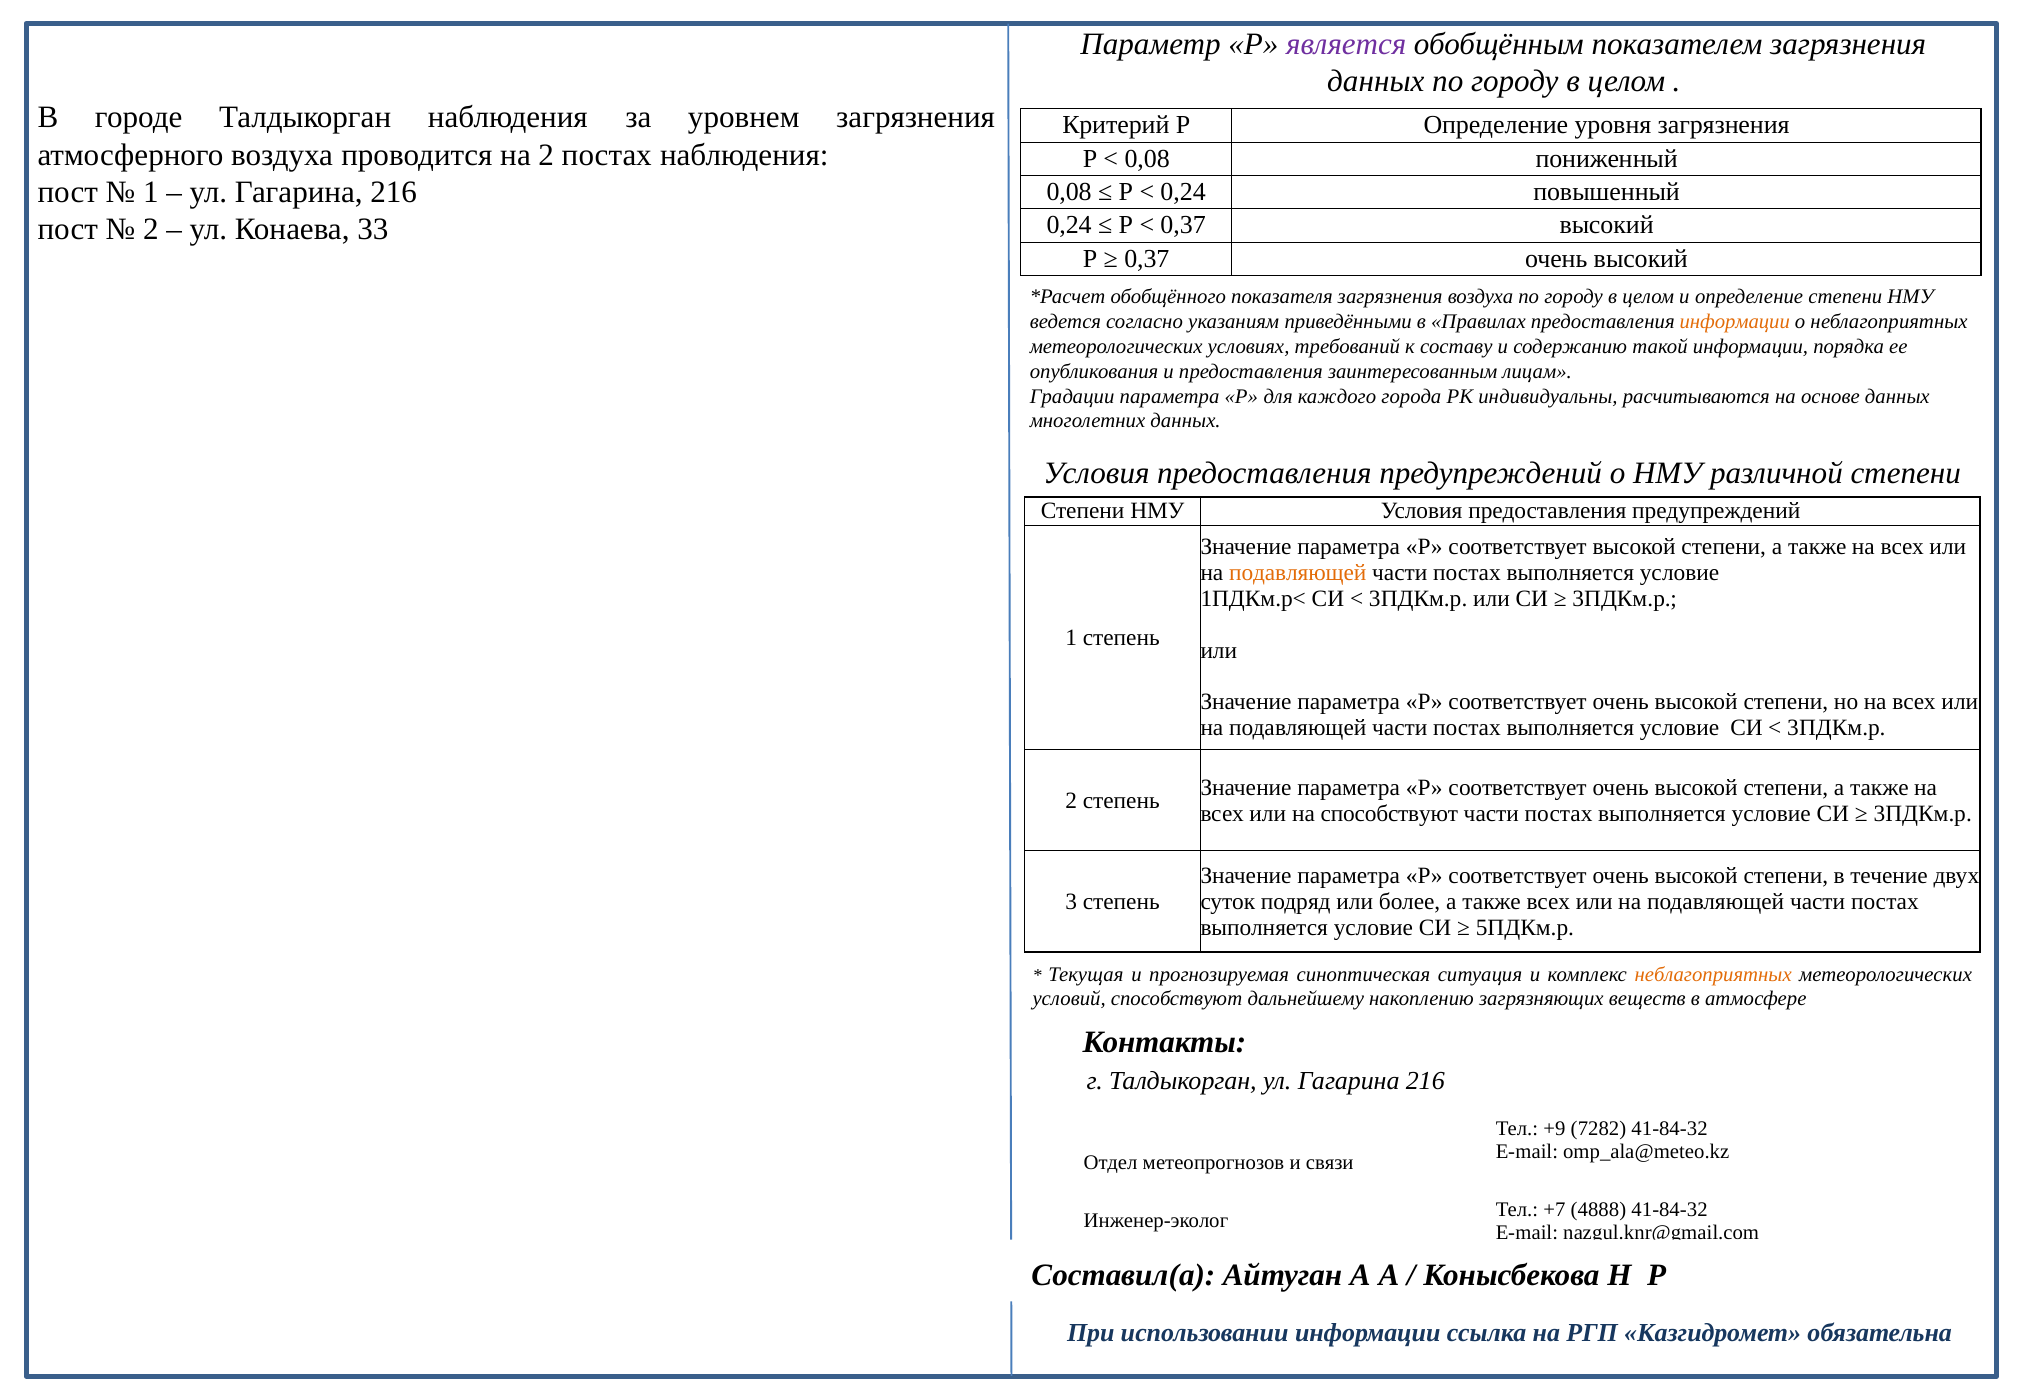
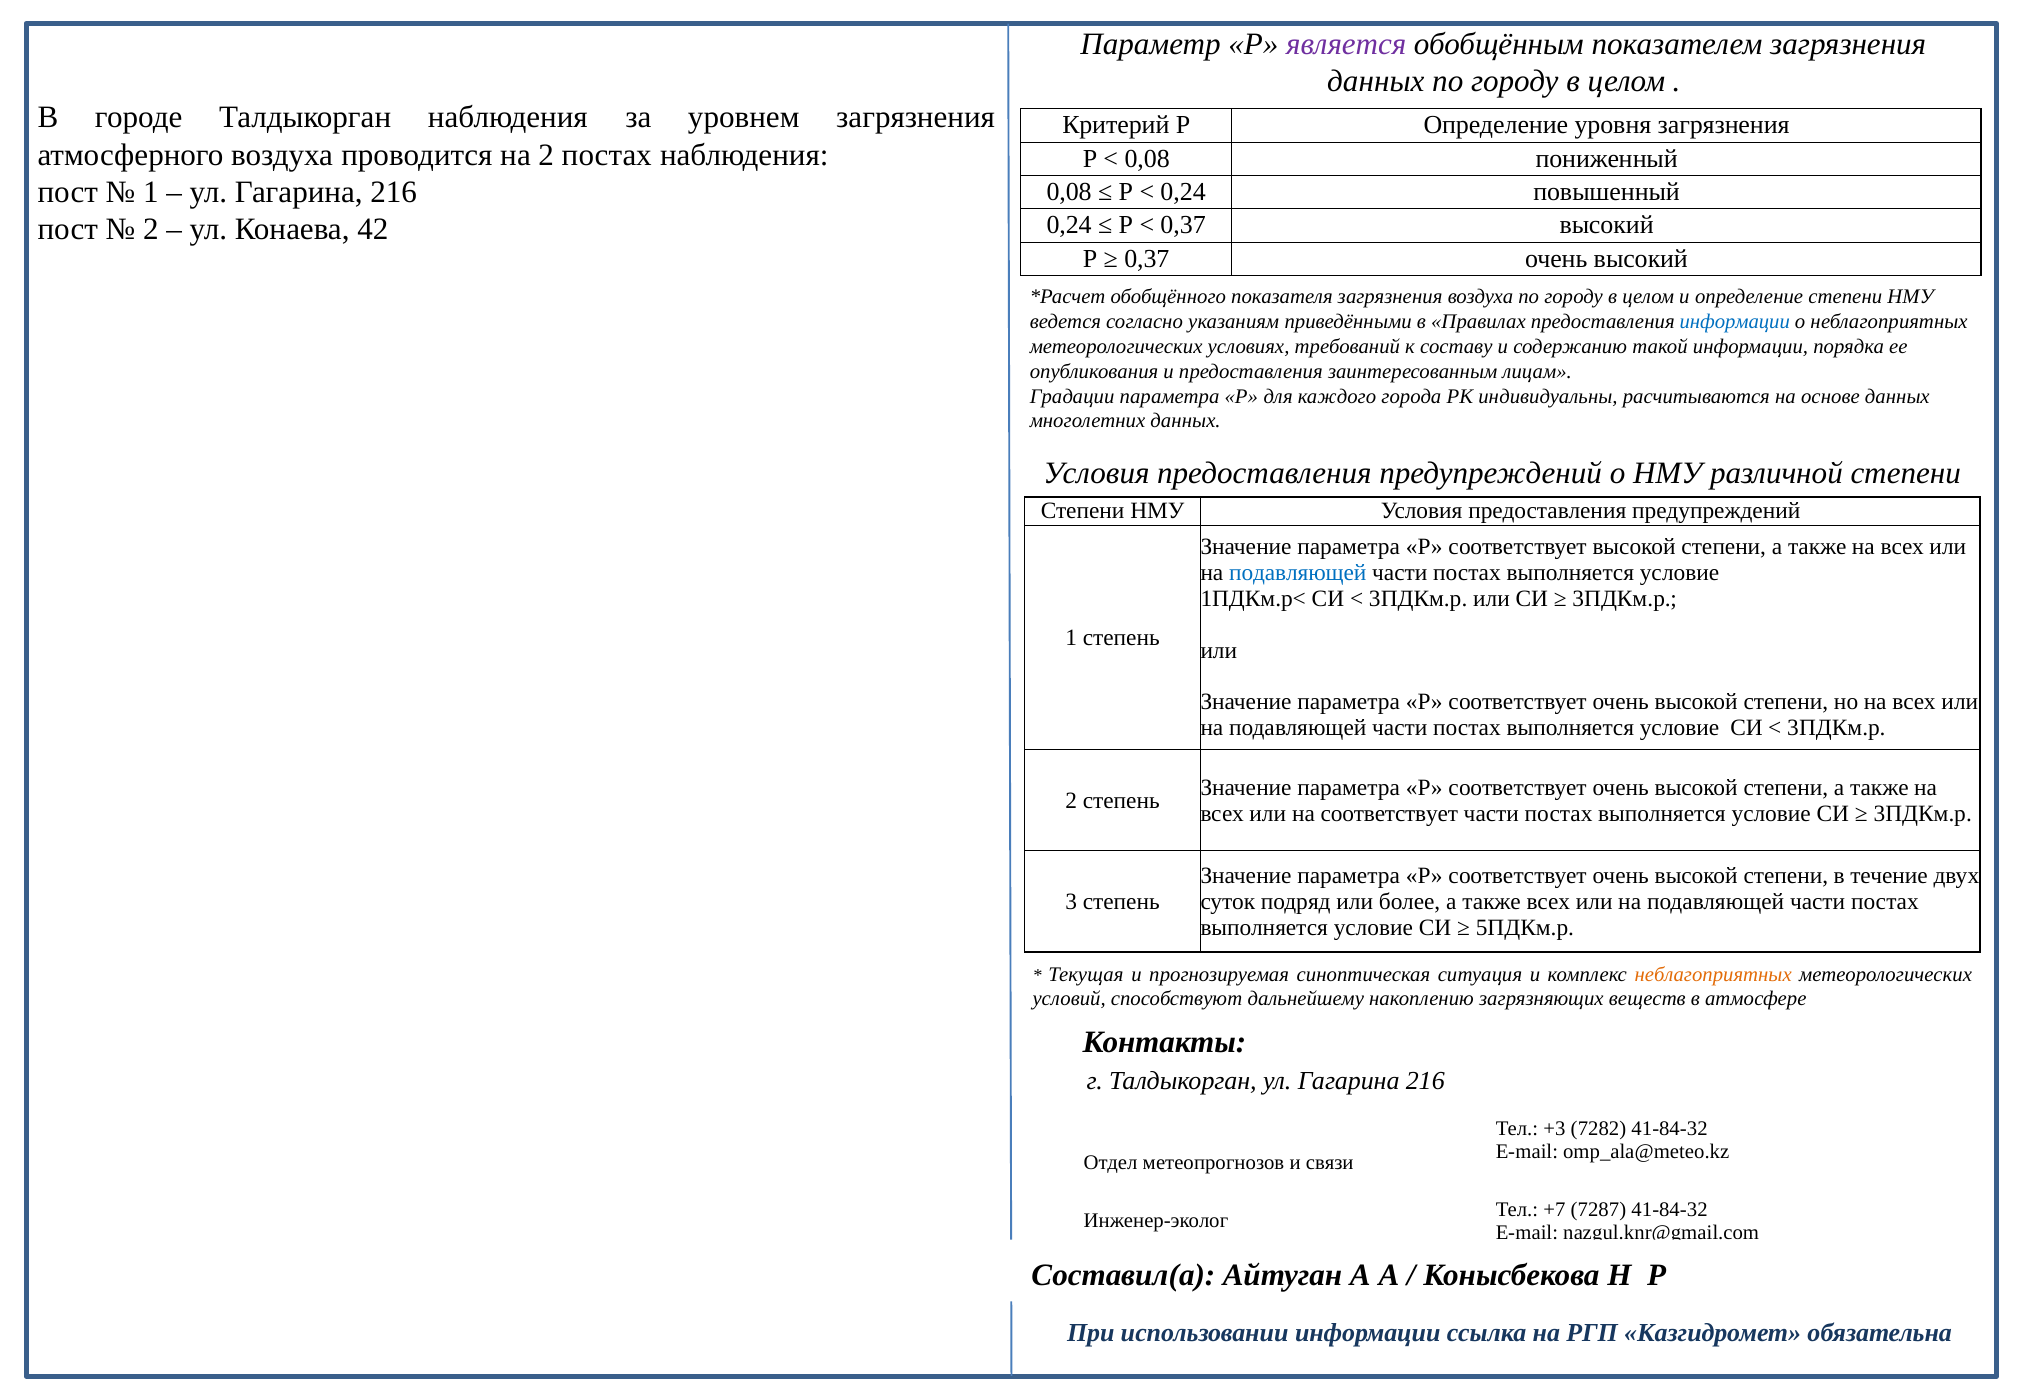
33: 33 -> 42
информации at (1735, 322) colour: orange -> blue
подавляющей at (1298, 573) colour: orange -> blue
на способствуют: способствуют -> соответствует
+9: +9 -> +3
4888: 4888 -> 7287
